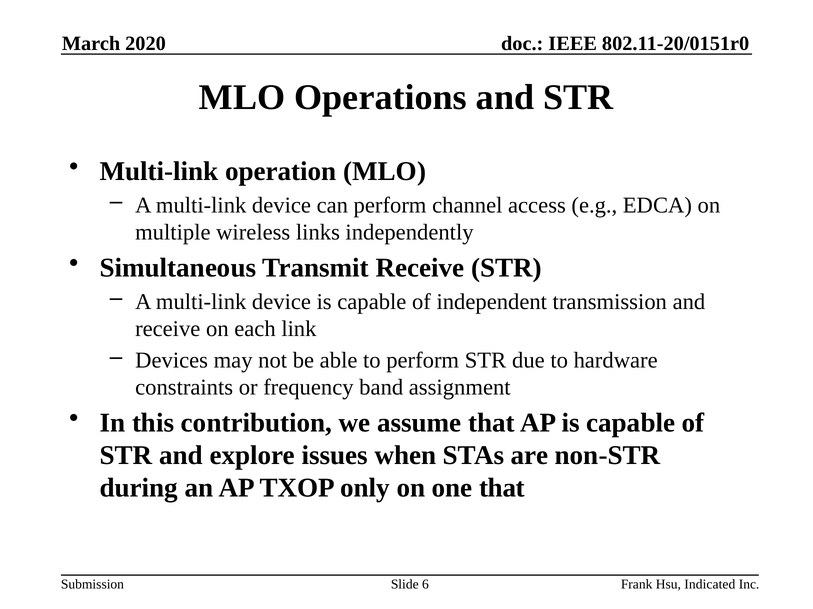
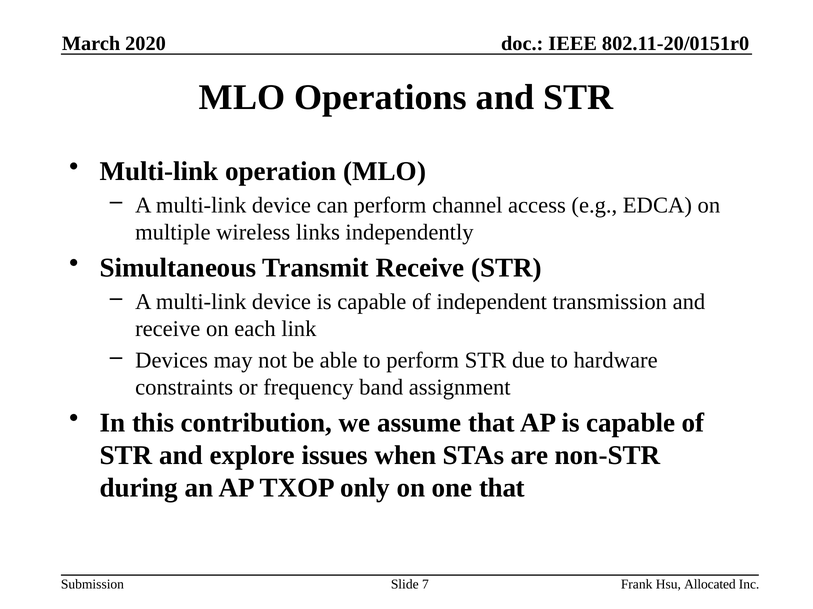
6: 6 -> 7
Indicated: Indicated -> Allocated
